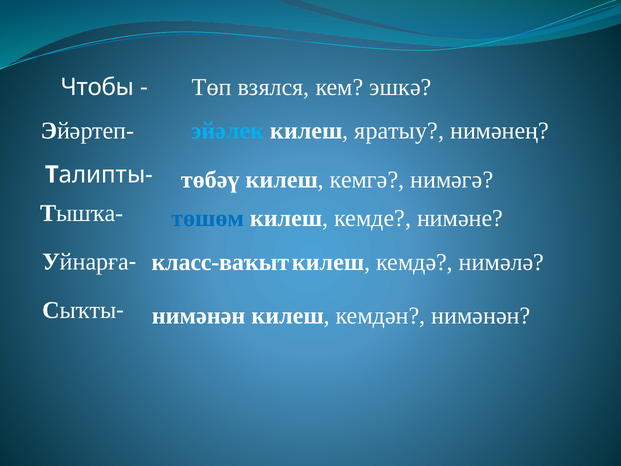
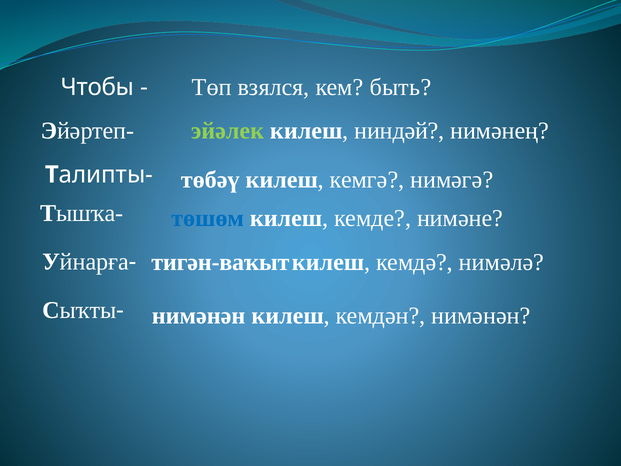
эшкә: эшкә -> быть
эйәлек colour: light blue -> light green
яратыу: яратыу -> ниндәй
класс-ваҡыт: класс-ваҡыт -> тигән-ваҡыт
